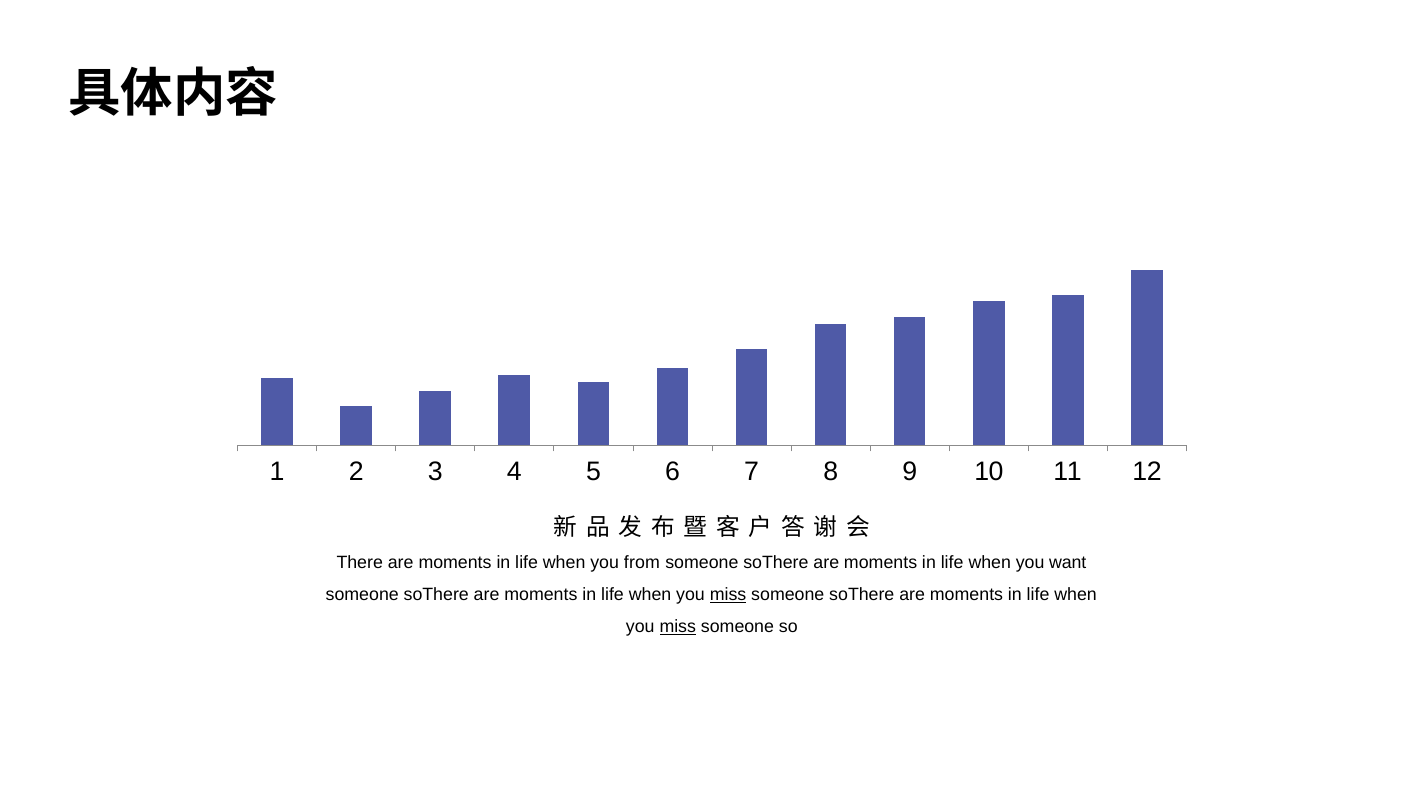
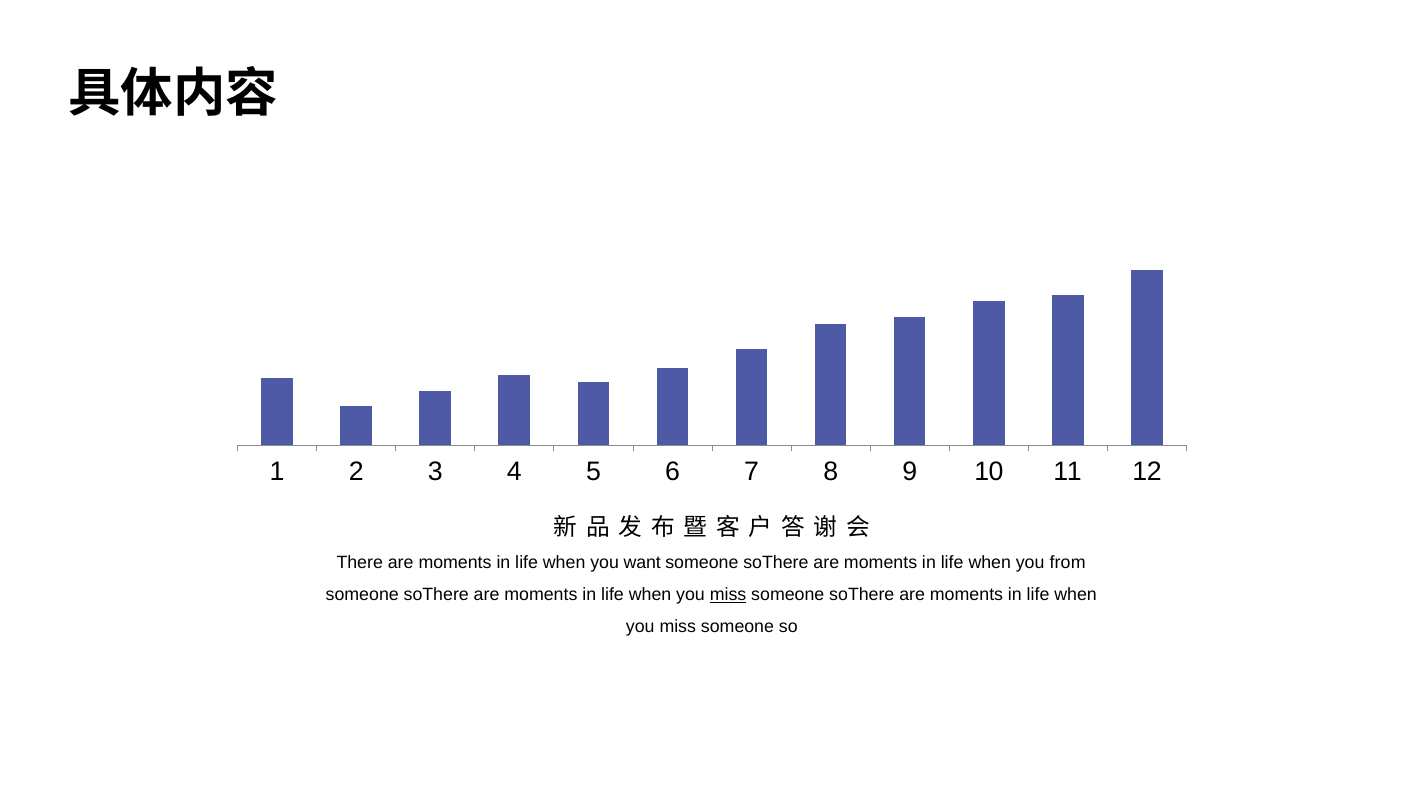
from: from -> want
want: want -> from
miss at (678, 627) underline: present -> none
